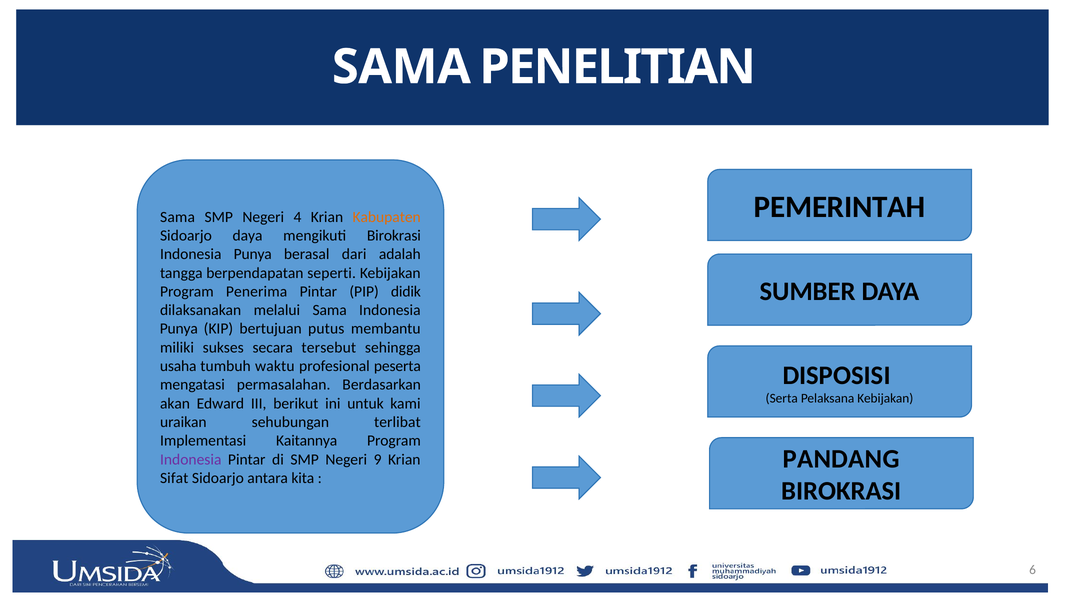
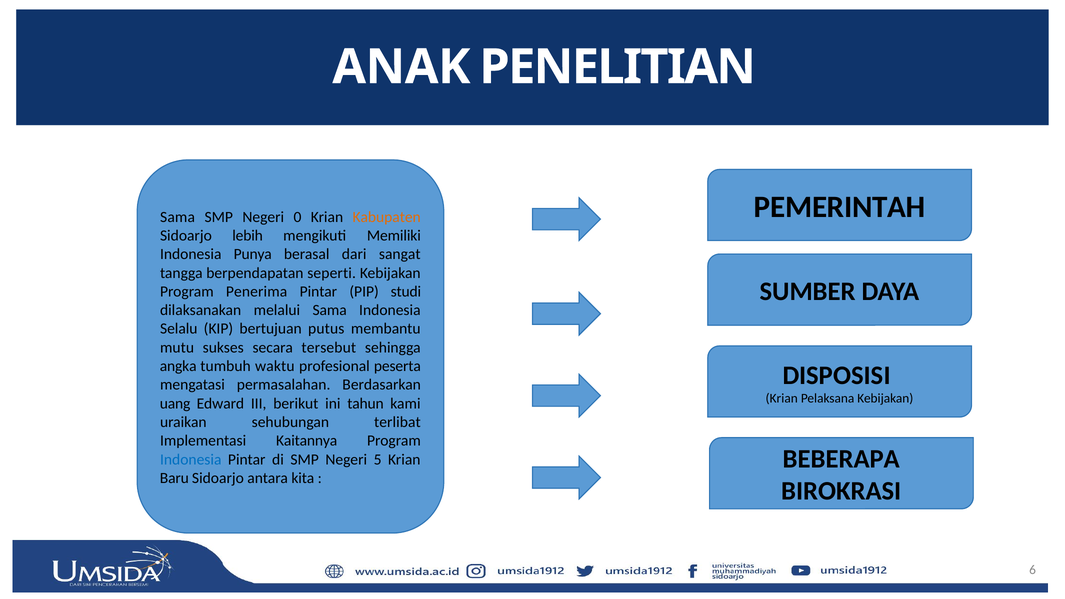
SAMA at (401, 67): SAMA -> ANAK
4: 4 -> 0
Sidoarjo daya: daya -> lebih
mengikuti Birokrasi: Birokrasi -> Memiliki
adalah: adalah -> sangat
didik: didik -> studi
Punya at (179, 329): Punya -> Selalu
miliki: miliki -> mutu
usaha: usaha -> angka
Serta at (782, 398): Serta -> Krian
akan: akan -> uang
untuk: untuk -> tahun
PANDANG: PANDANG -> BEBERAPA
Indonesia at (191, 459) colour: purple -> blue
9: 9 -> 5
Sifat: Sifat -> Baru
